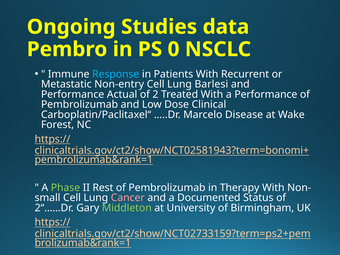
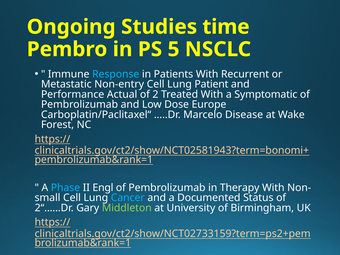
data: data -> time
0: 0 -> 5
Barlesi: Barlesi -> Patient
a Performance: Performance -> Symptomatic
Clinical: Clinical -> Europe
Phase colour: light green -> light blue
Rest: Rest -> Engl
Cancer colour: pink -> light blue
